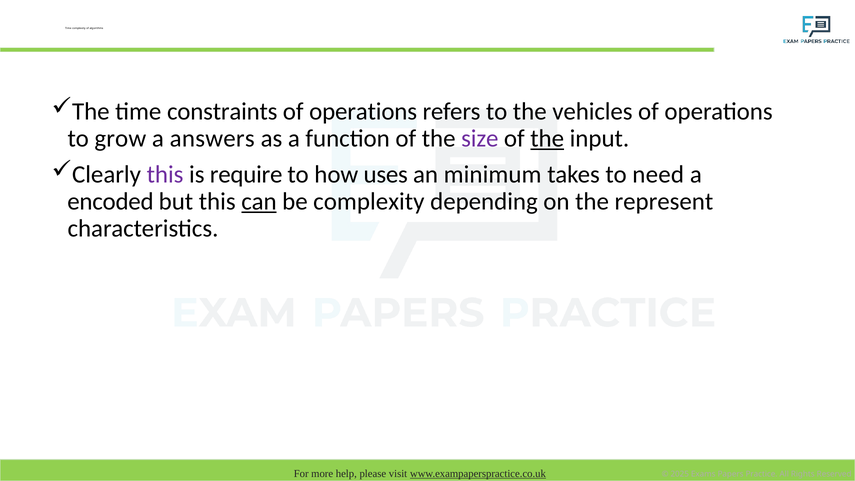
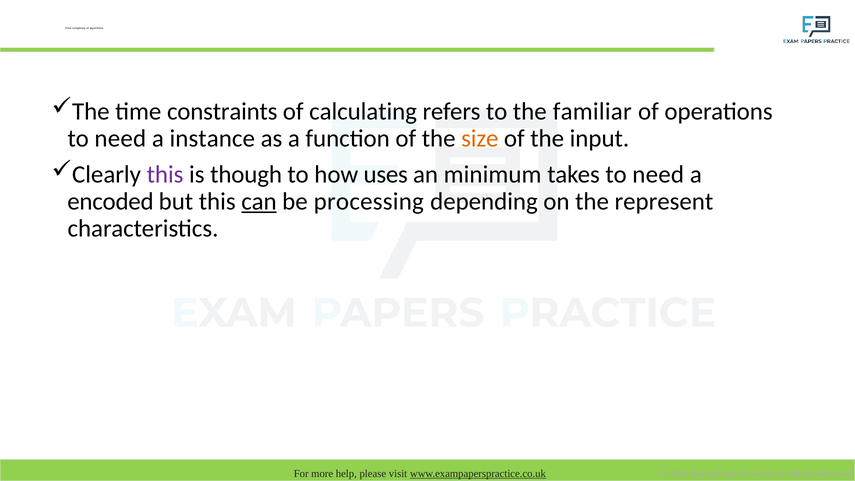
operations at (363, 112): operations -> calculating
vehicles: vehicles -> familiar
grow at (120, 139): grow -> need
answers: answers -> instance
size colour: purple -> orange
the at (547, 139) underline: present -> none
require: require -> though
be complexity: complexity -> processing
